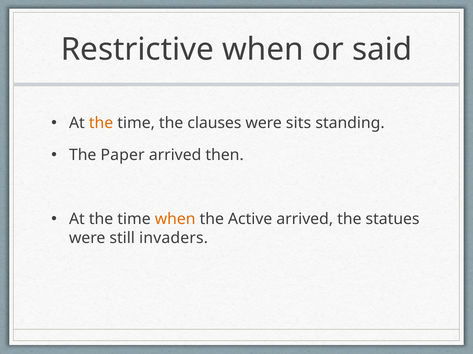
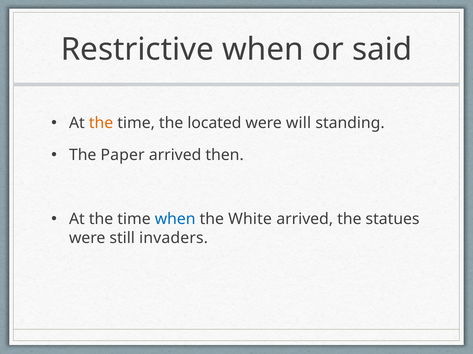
clauses: clauses -> located
sits: sits -> will
when at (175, 220) colour: orange -> blue
Active: Active -> White
